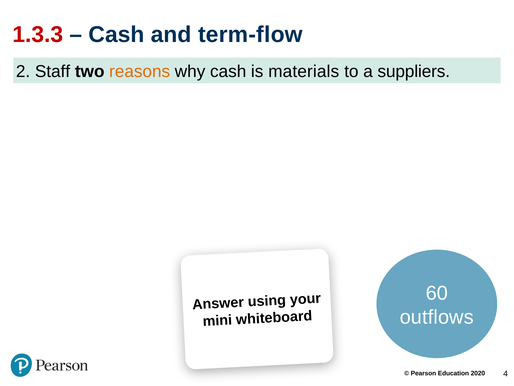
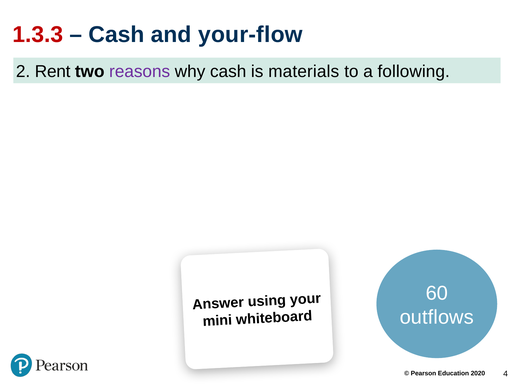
term-flow: term-flow -> your-flow
Staff: Staff -> Rent
reasons colour: orange -> purple
suppliers: suppliers -> following
